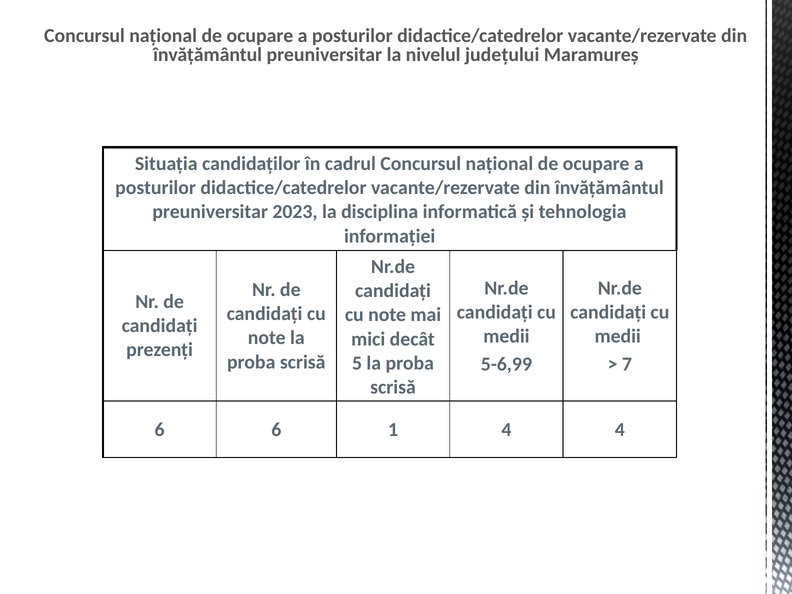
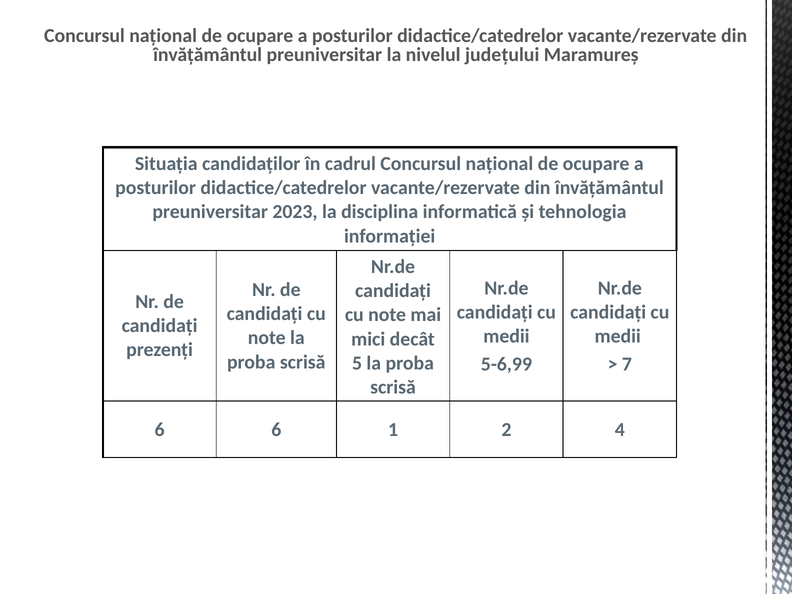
1 4: 4 -> 2
